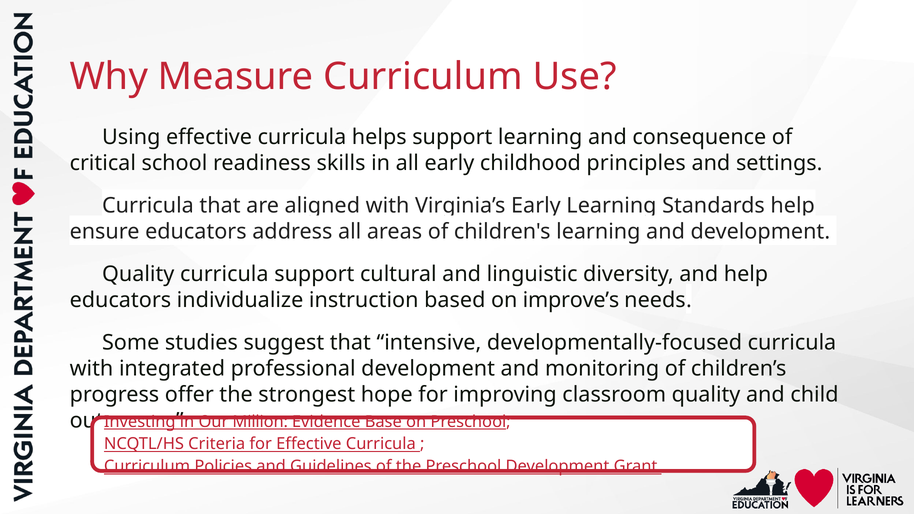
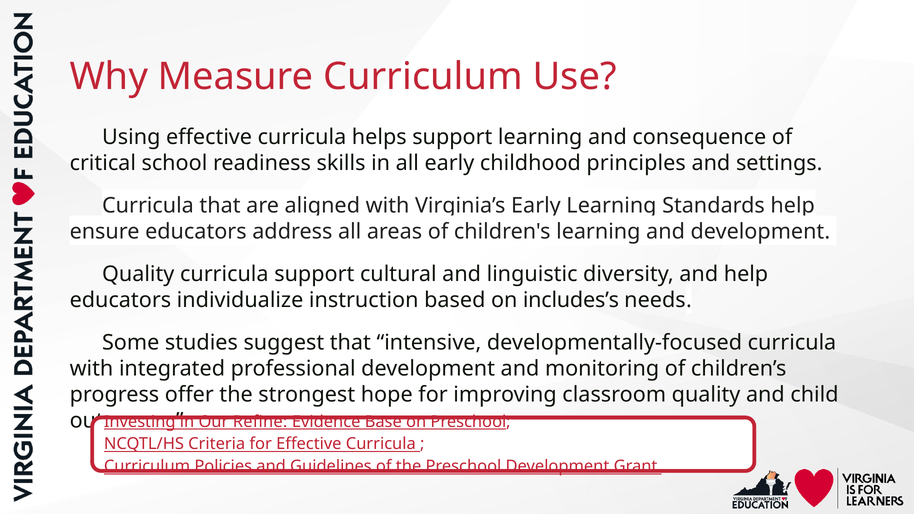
improve’s: improve’s -> includes’s
Million: Million -> Refine
